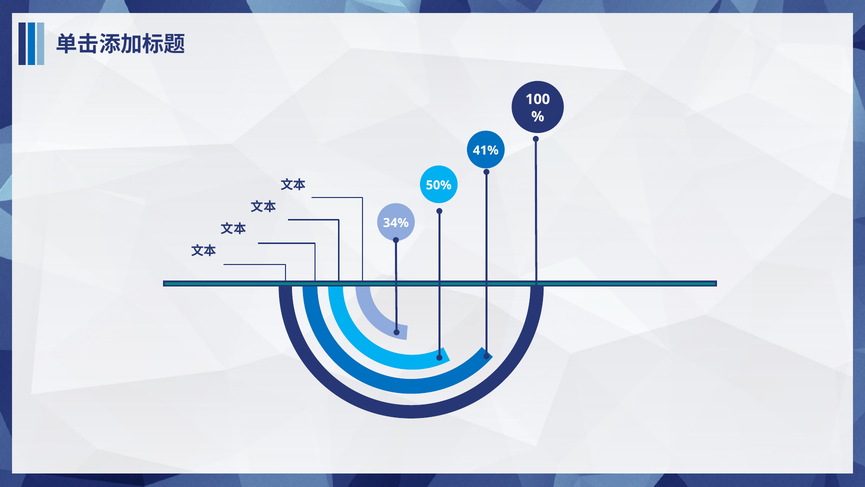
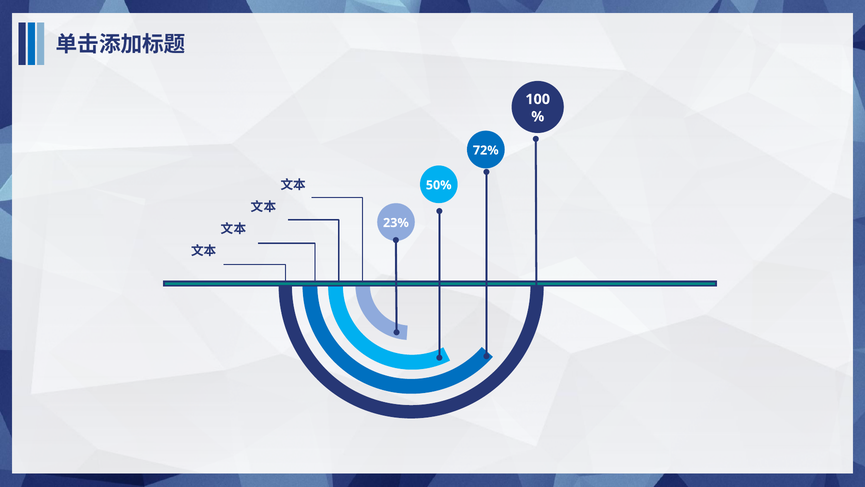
41%: 41% -> 72%
34%: 34% -> 23%
